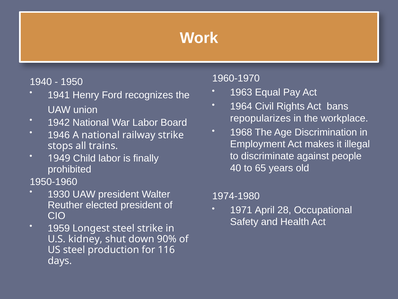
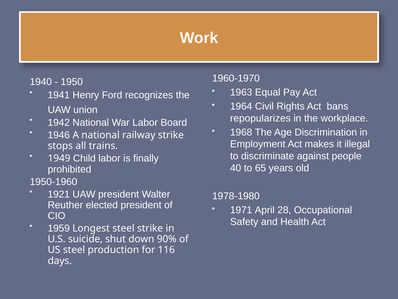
1930: 1930 -> 1921
1974-1980: 1974-1980 -> 1978-1980
kidney: kidney -> suicide
